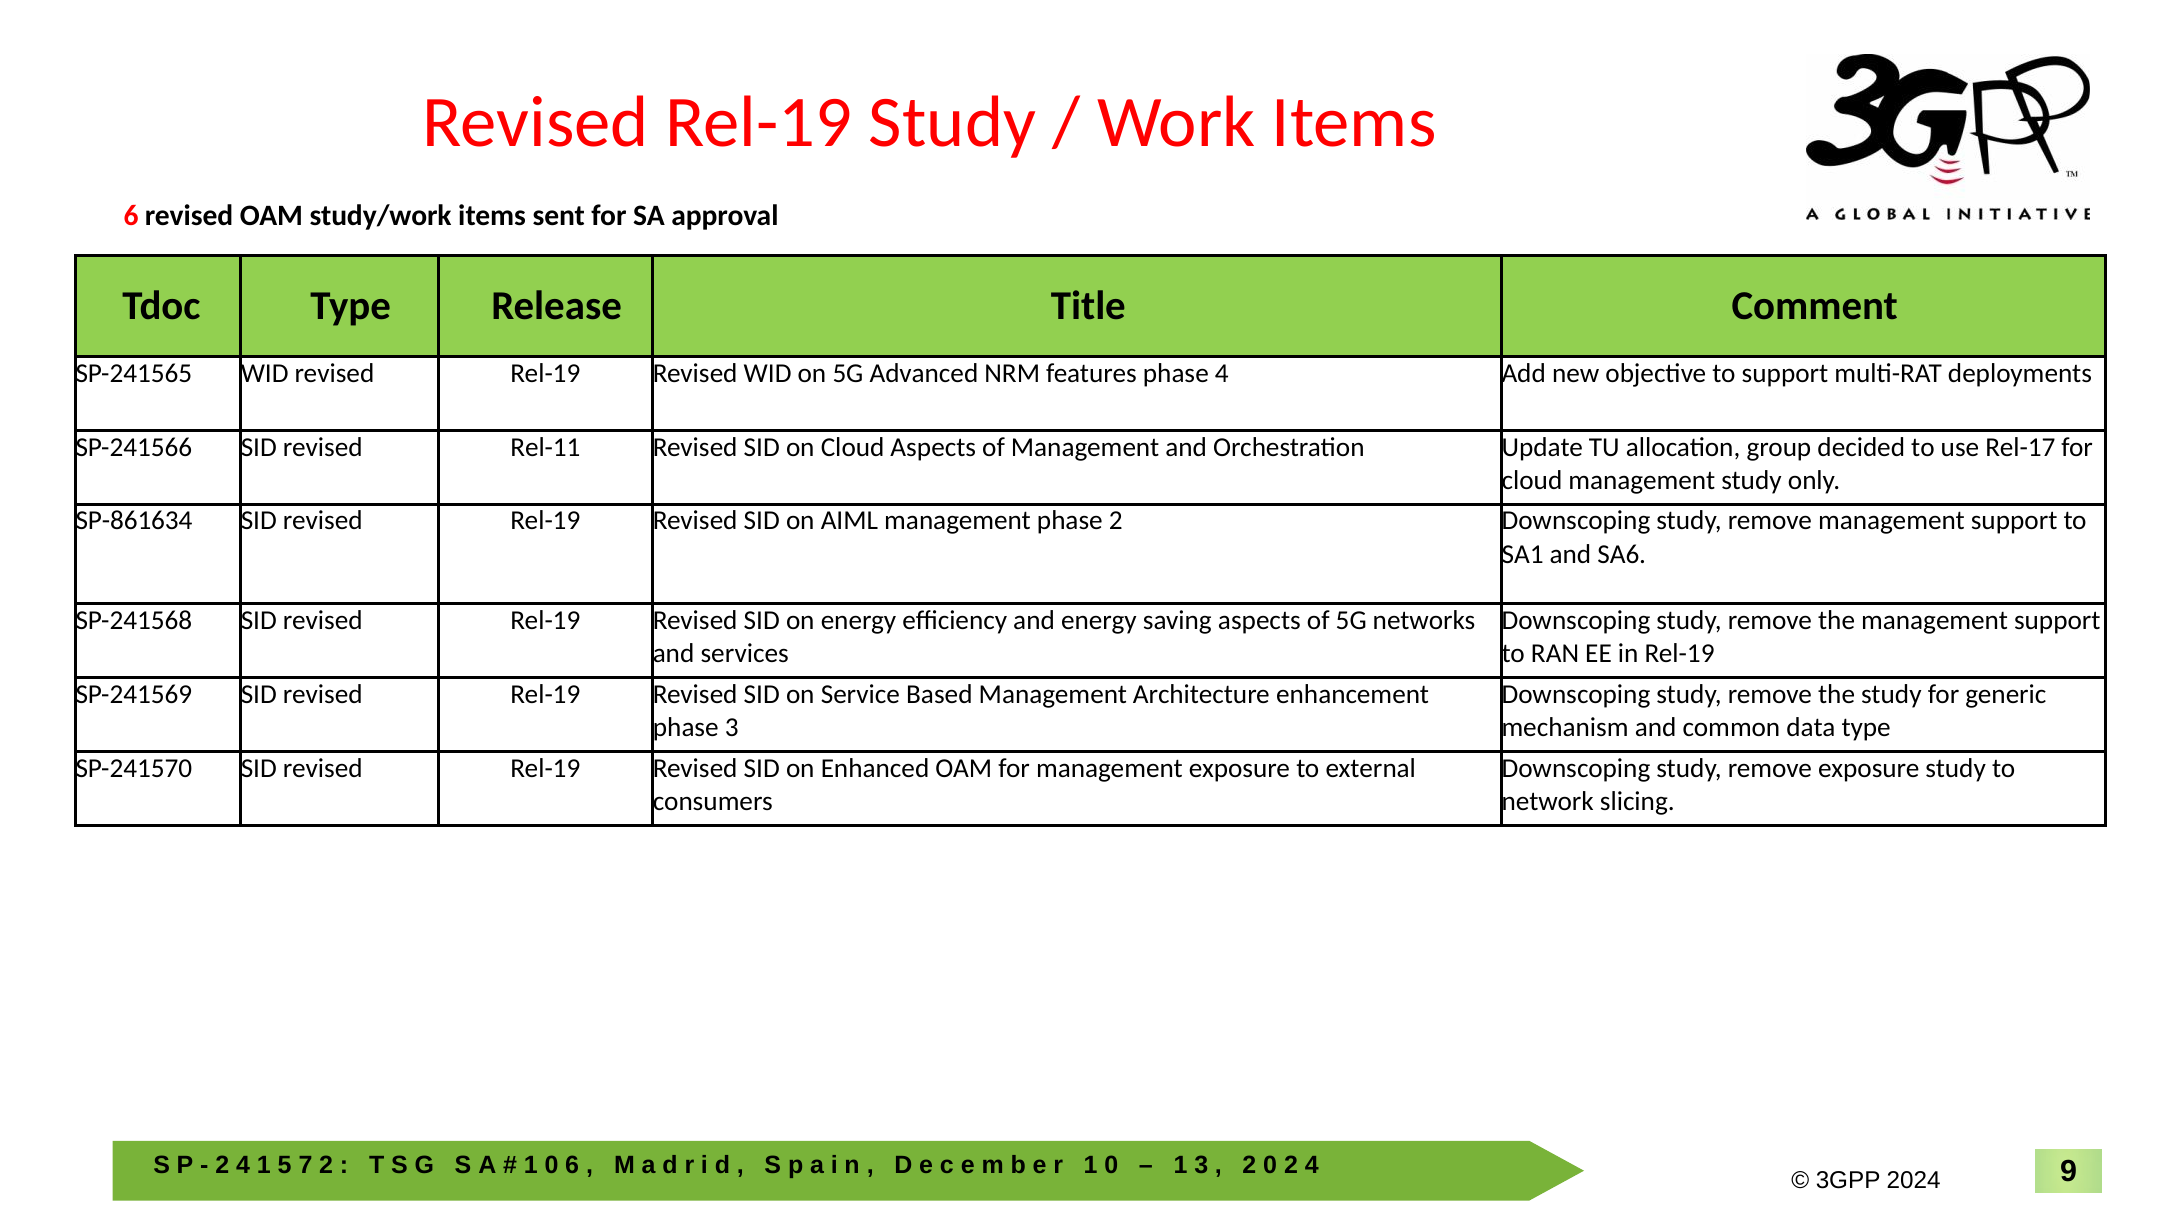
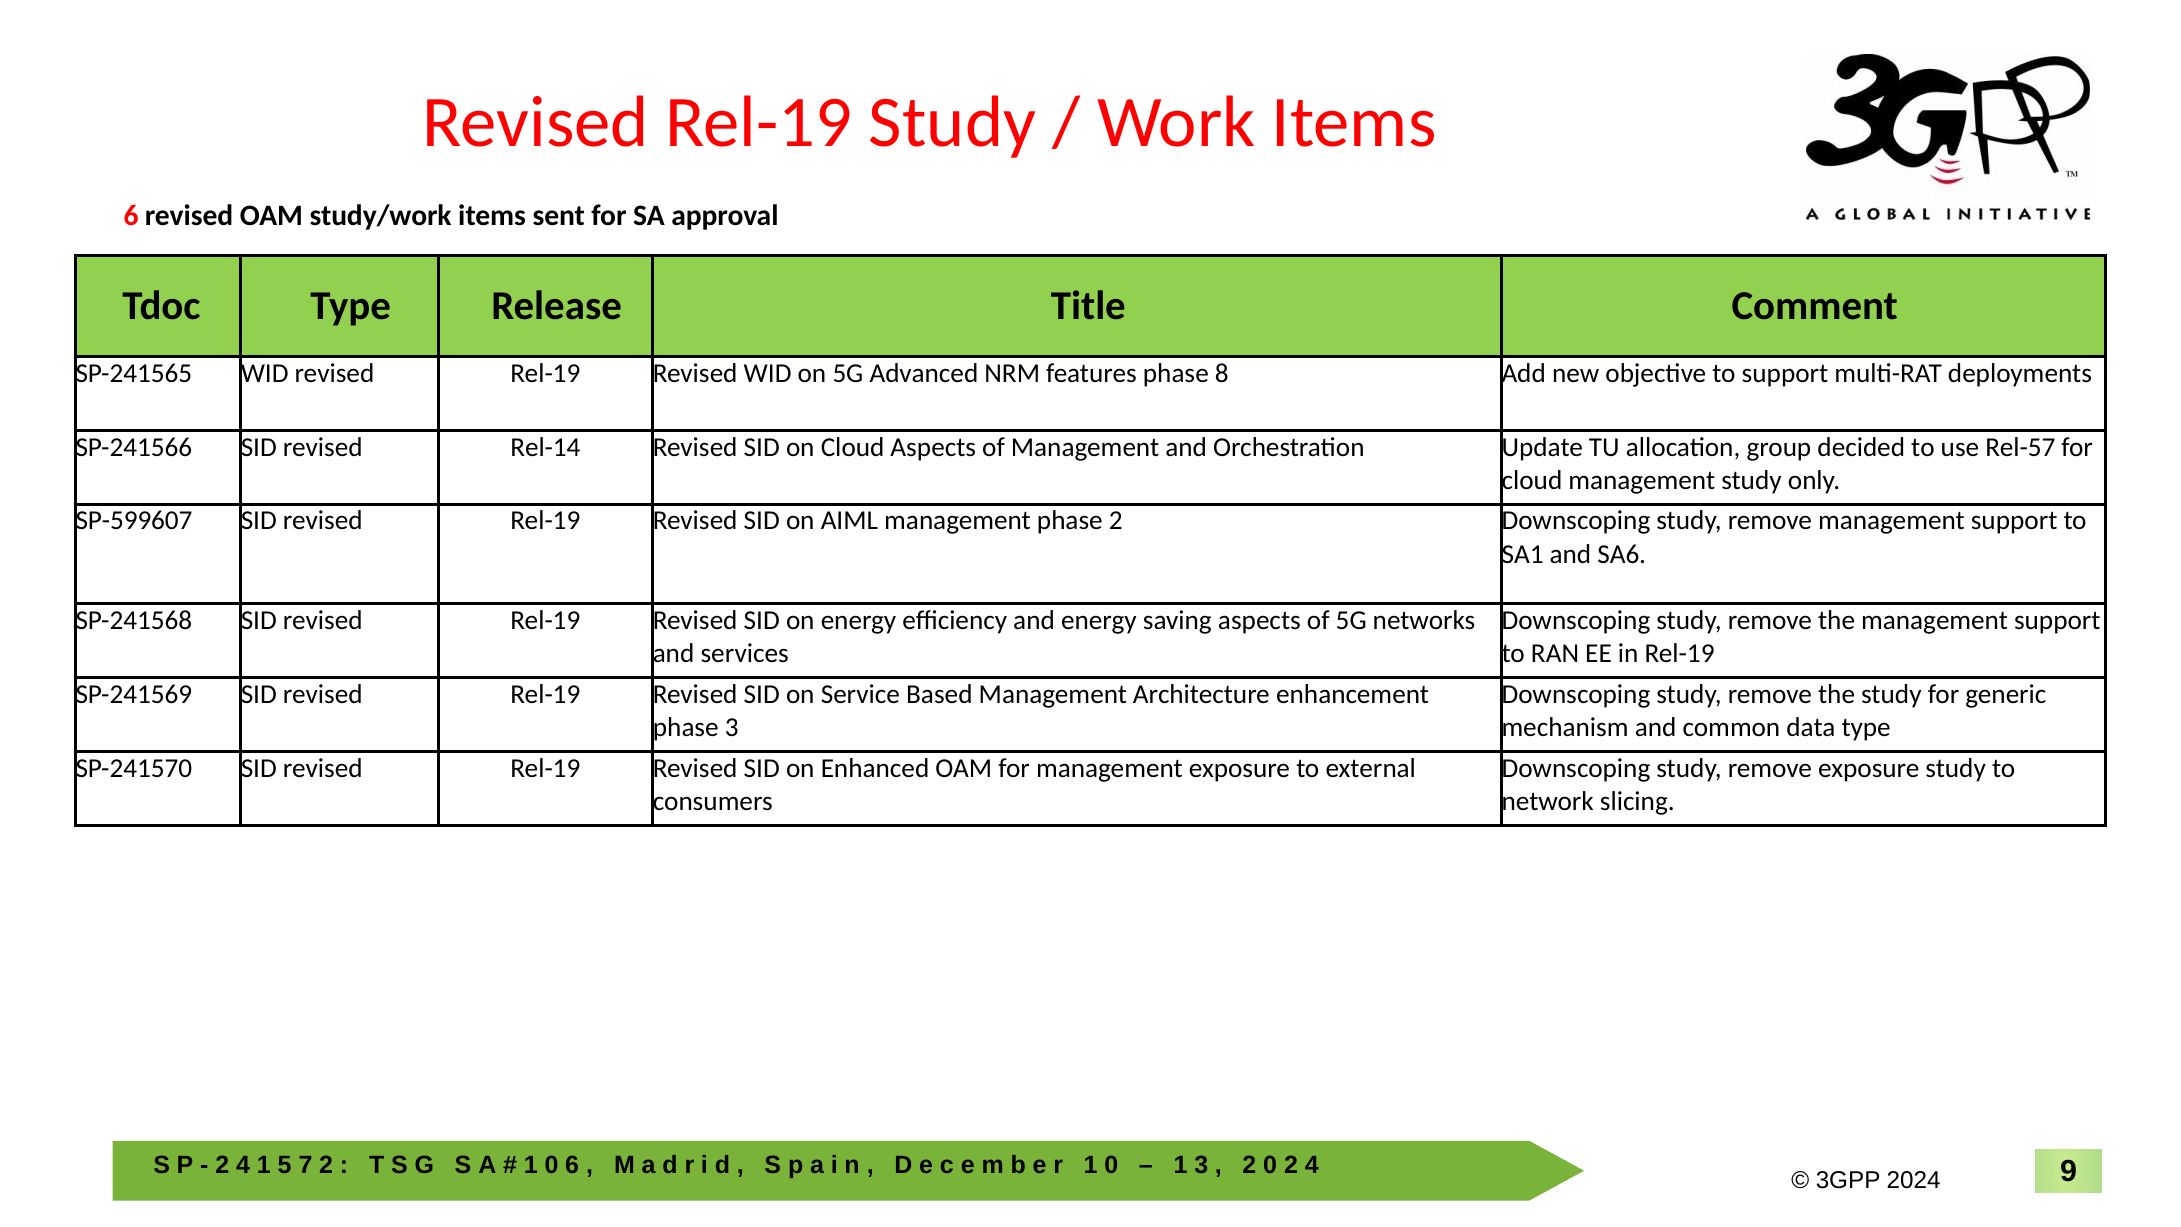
phase 4: 4 -> 8
Rel-11: Rel-11 -> Rel-14
Rel-17: Rel-17 -> Rel-57
SP-861634: SP-861634 -> SP-599607
